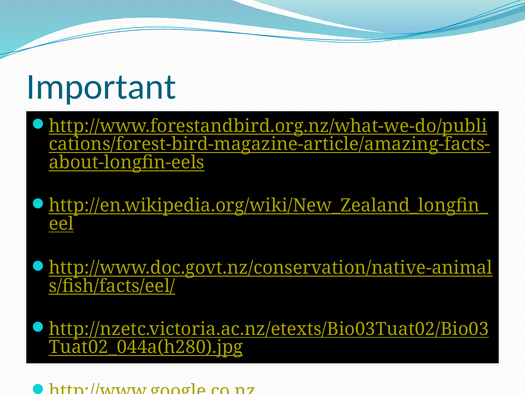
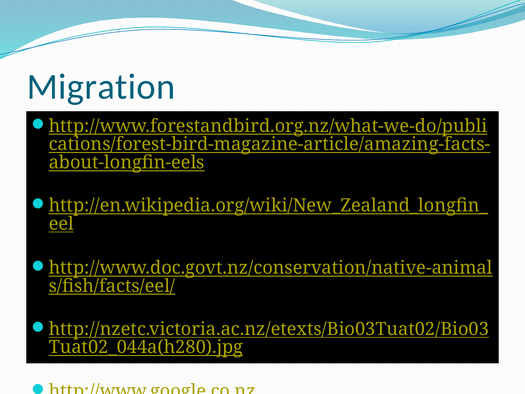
Important: Important -> Migration
